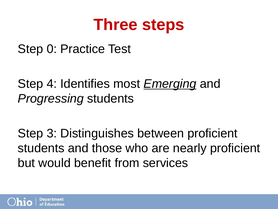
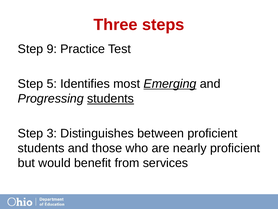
0: 0 -> 9
4: 4 -> 5
students at (111, 98) underline: none -> present
